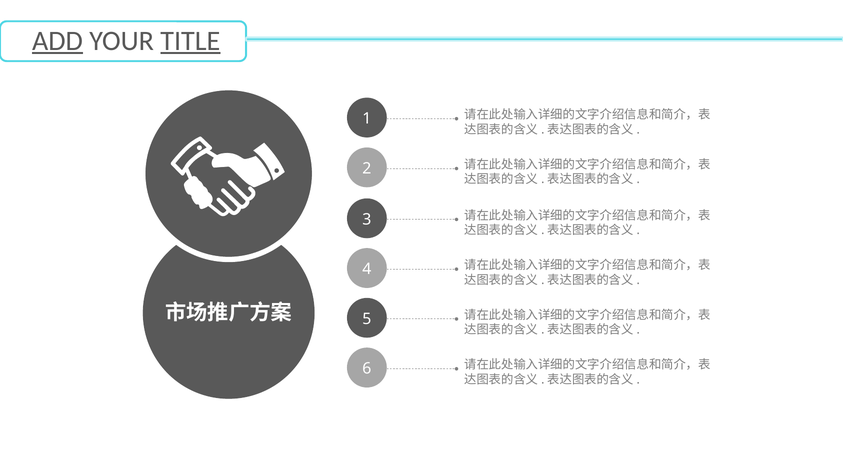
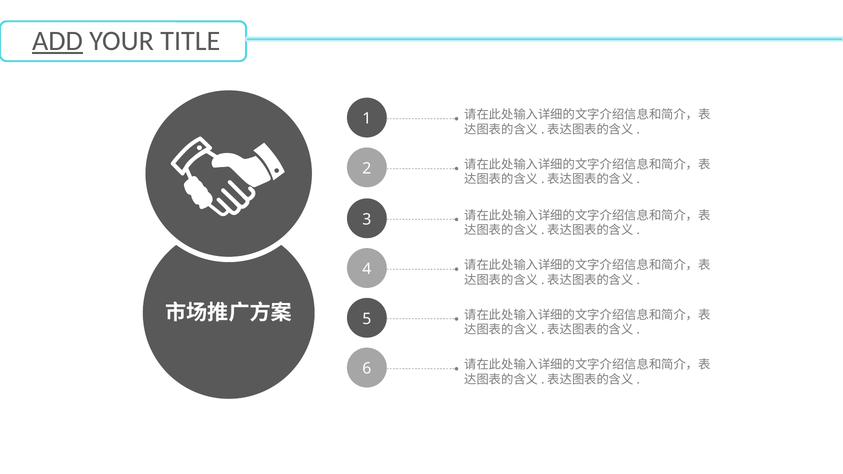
TITLE underline: present -> none
